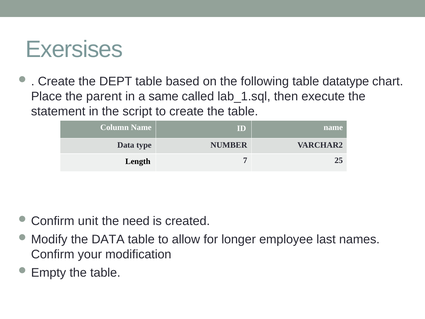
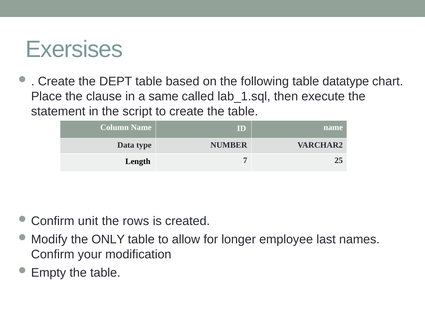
parent: parent -> clause
need: need -> rows
the DATA: DATA -> ONLY
